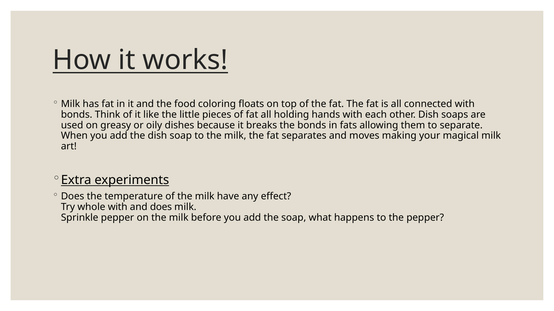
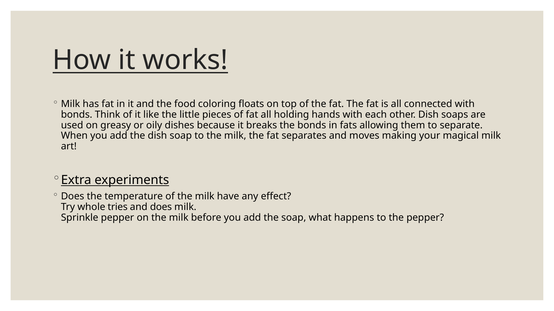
whole with: with -> tries
